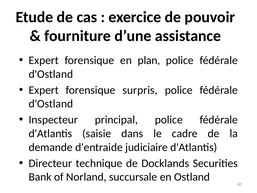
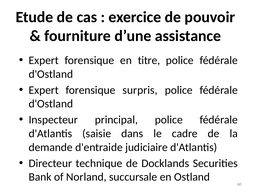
plan: plan -> titre
